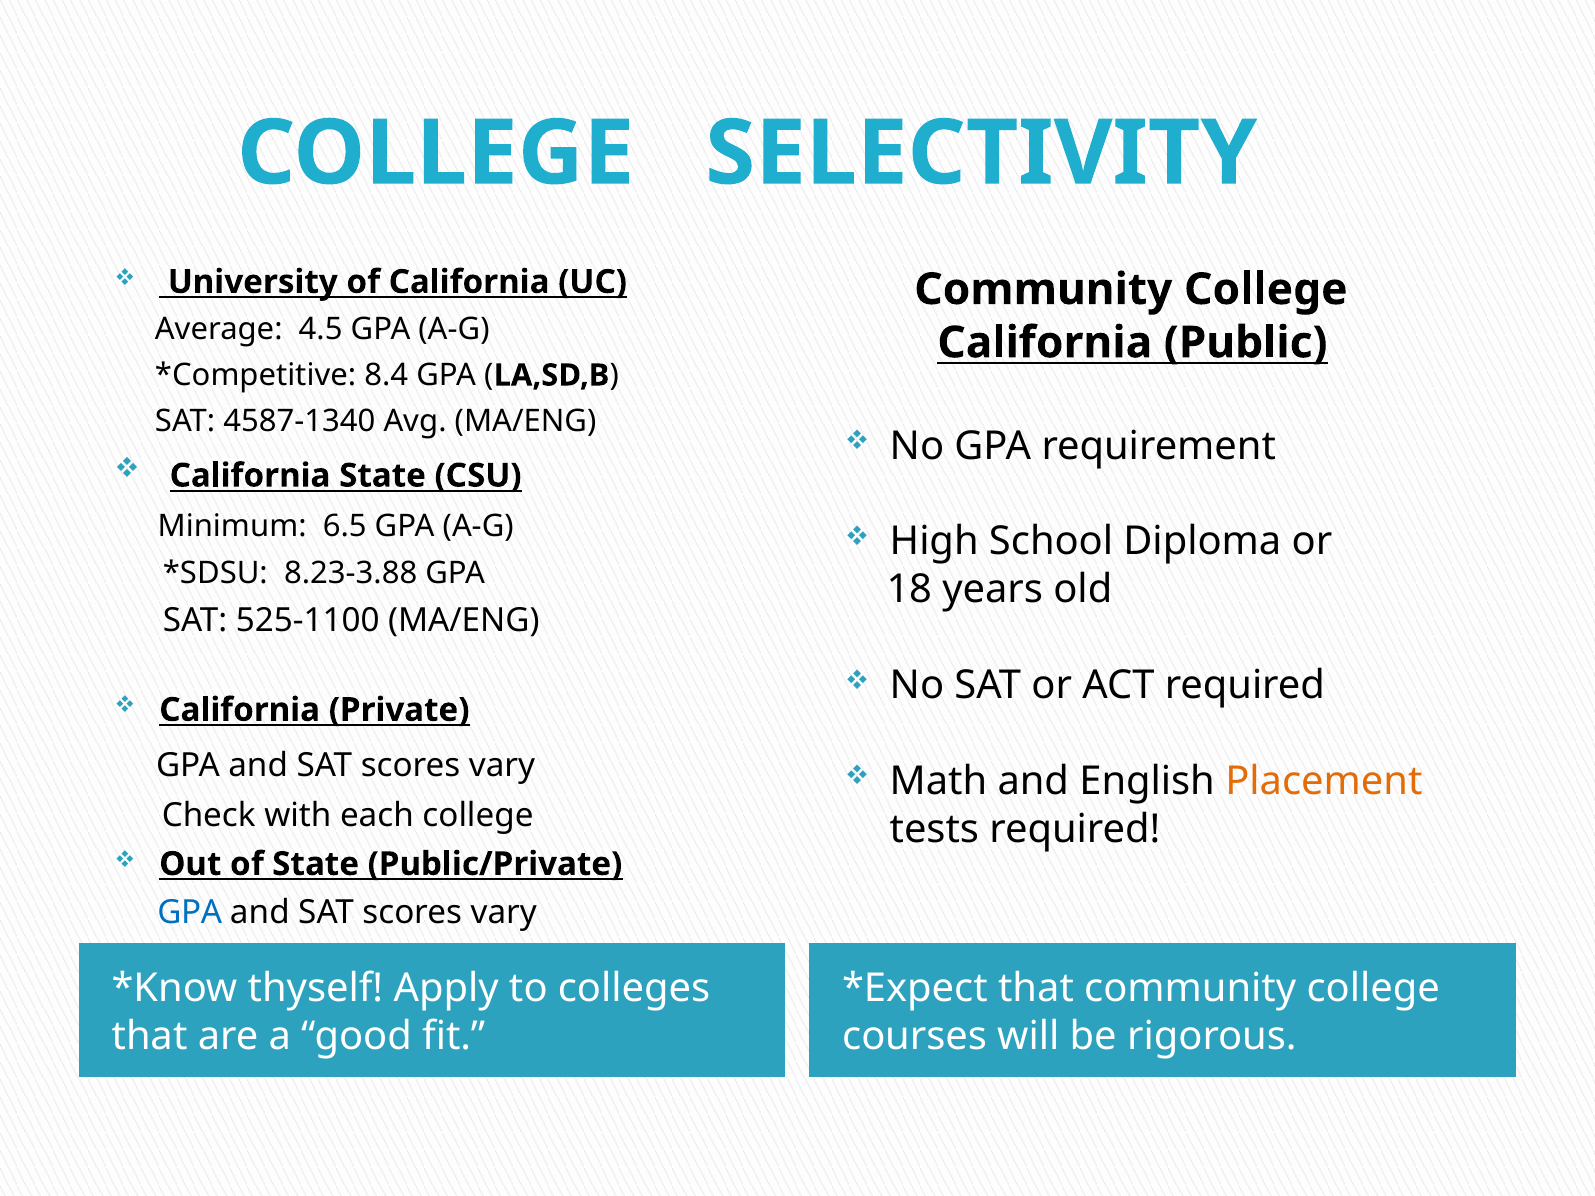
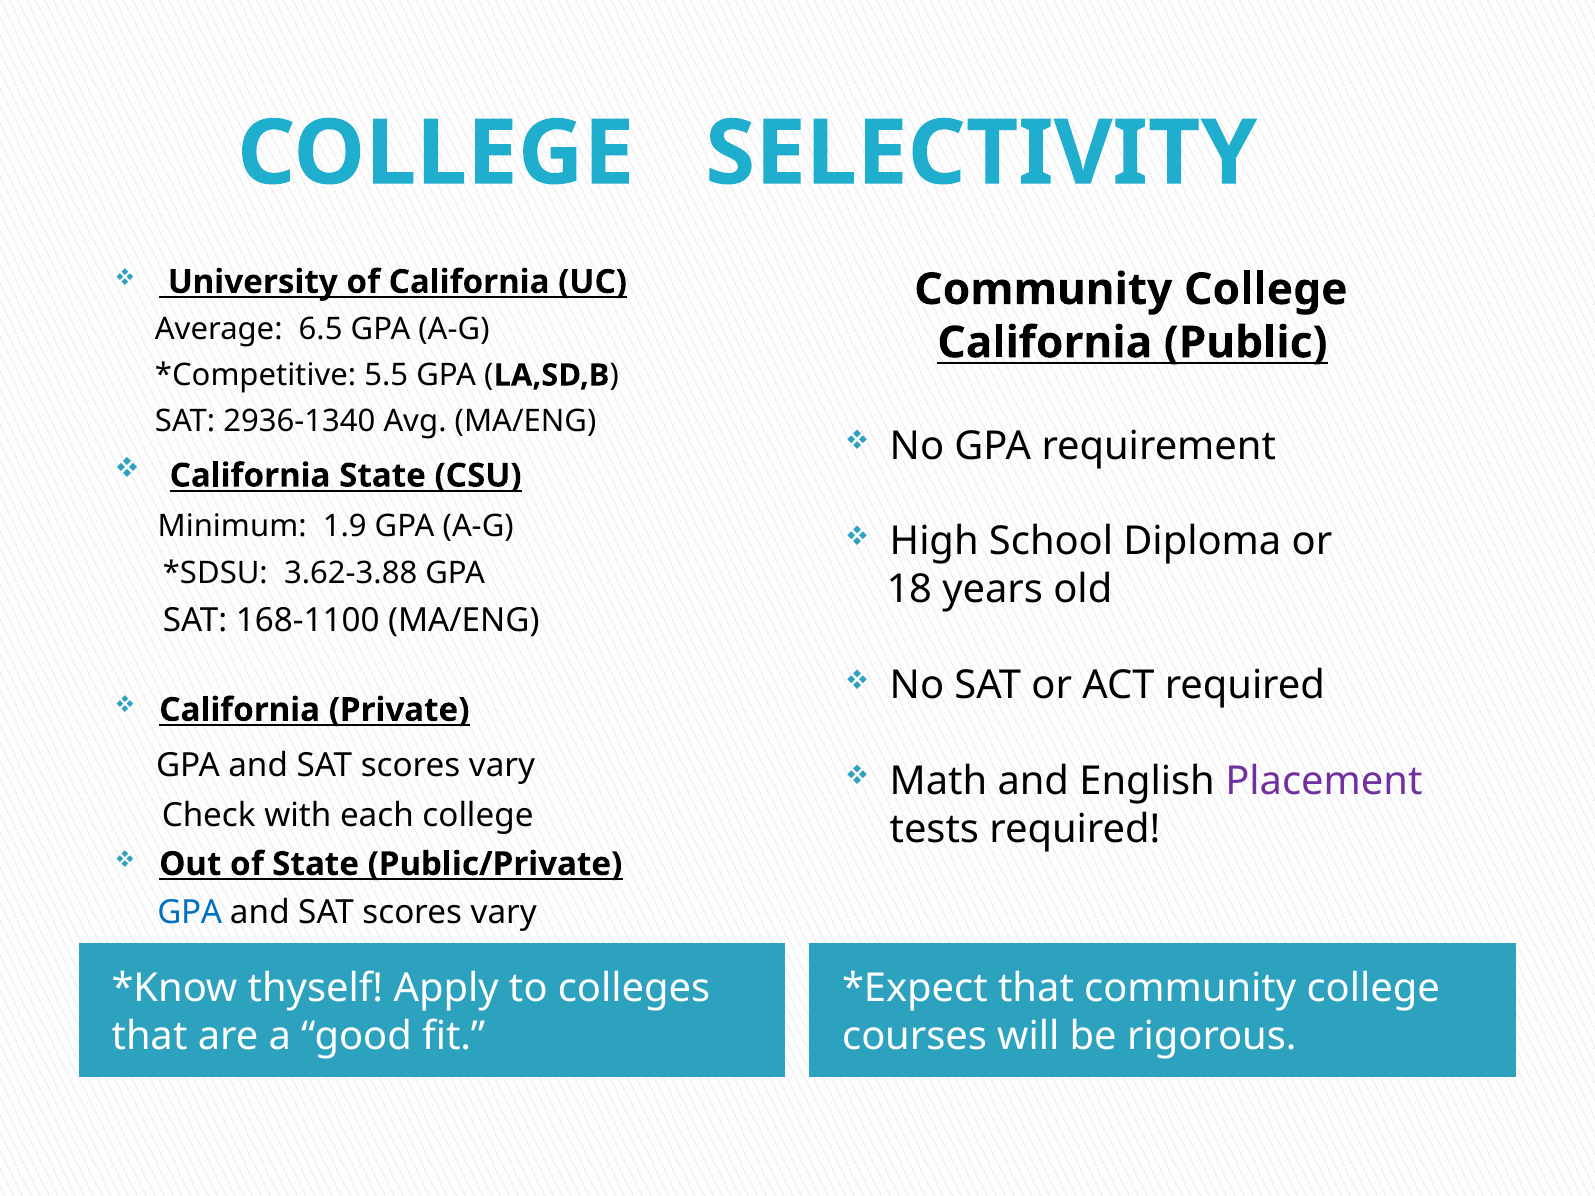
4.5: 4.5 -> 6.5
8.4: 8.4 -> 5.5
4587-1340: 4587-1340 -> 2936-1340
6.5: 6.5 -> 1.9
8.23-3.88: 8.23-3.88 -> 3.62-3.88
525-1100: 525-1100 -> 168-1100
Placement colour: orange -> purple
